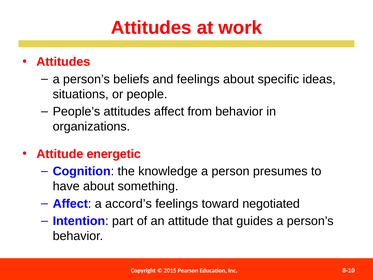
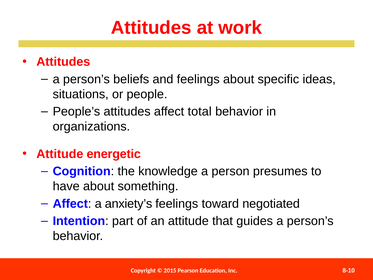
from: from -> total
accord’s: accord’s -> anxiety’s
